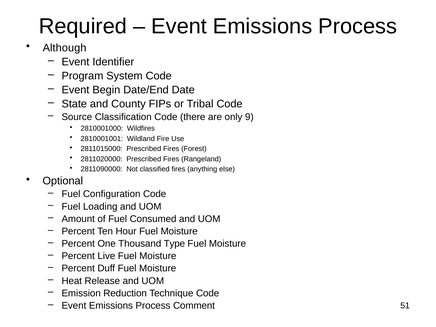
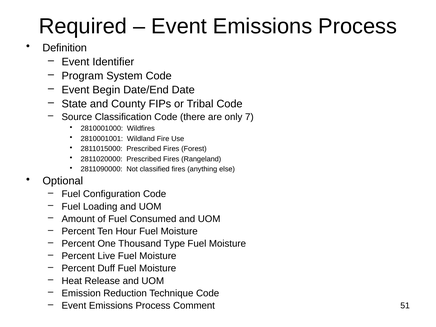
Although: Although -> Definition
9: 9 -> 7
